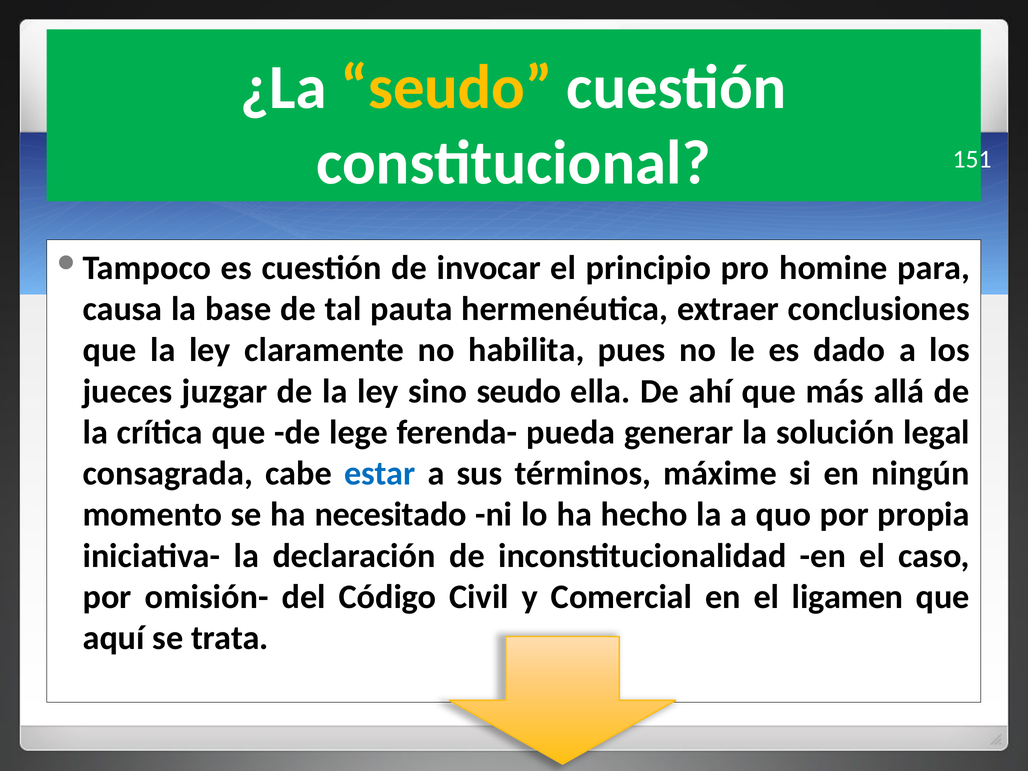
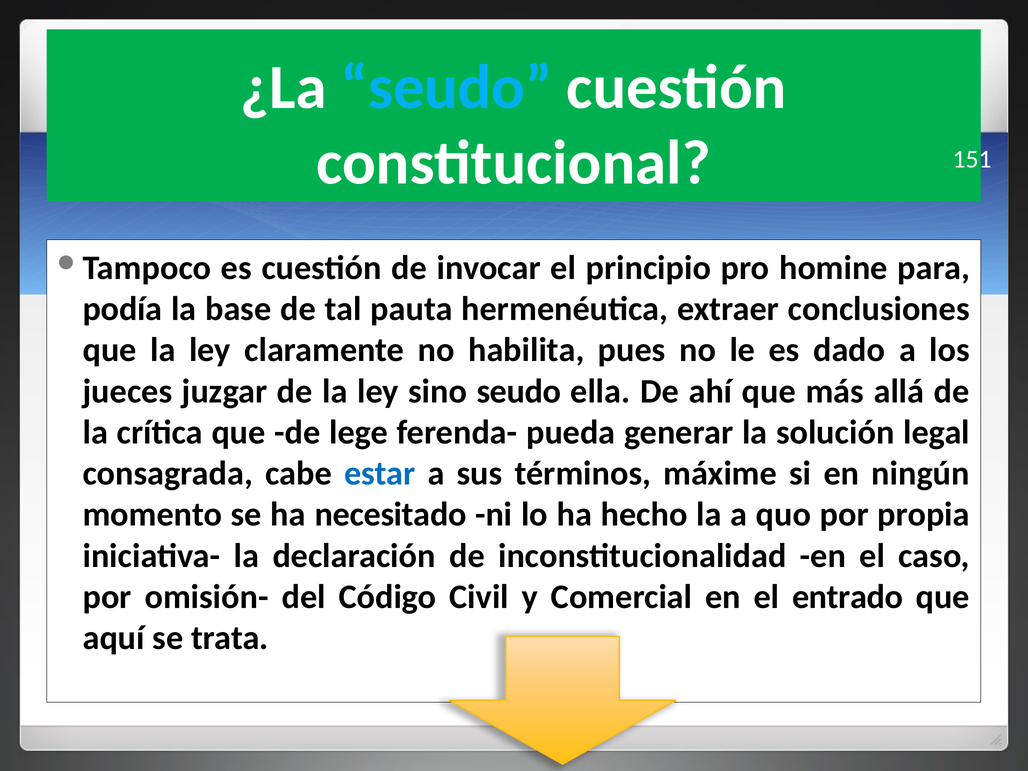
seudo at (447, 87) colour: yellow -> light blue
causa: causa -> podía
ligamen: ligamen -> entrado
